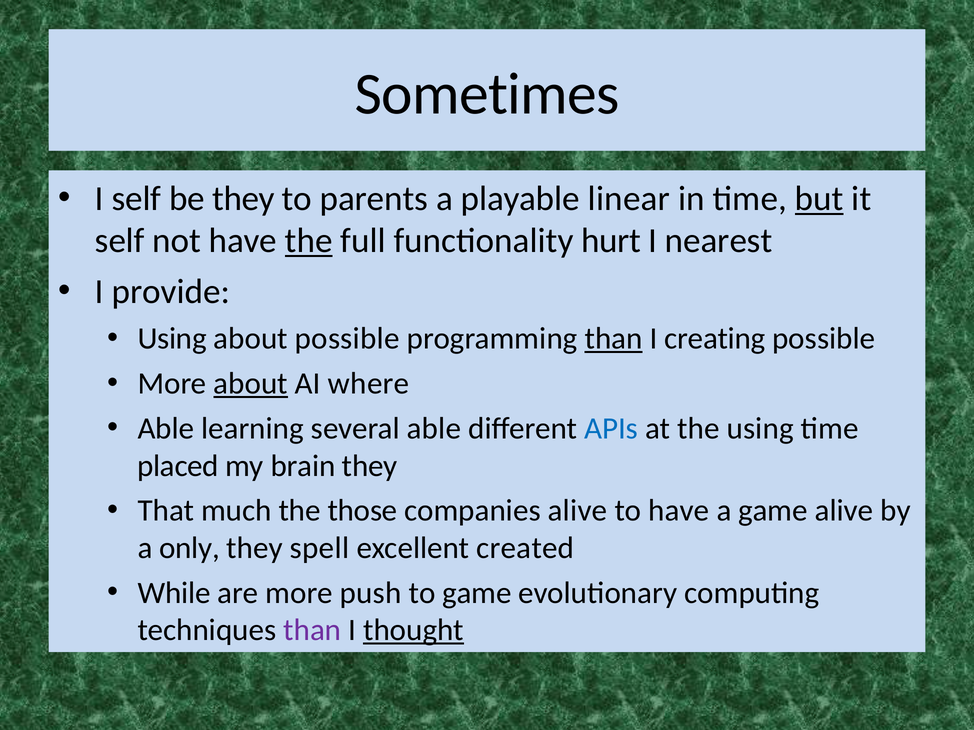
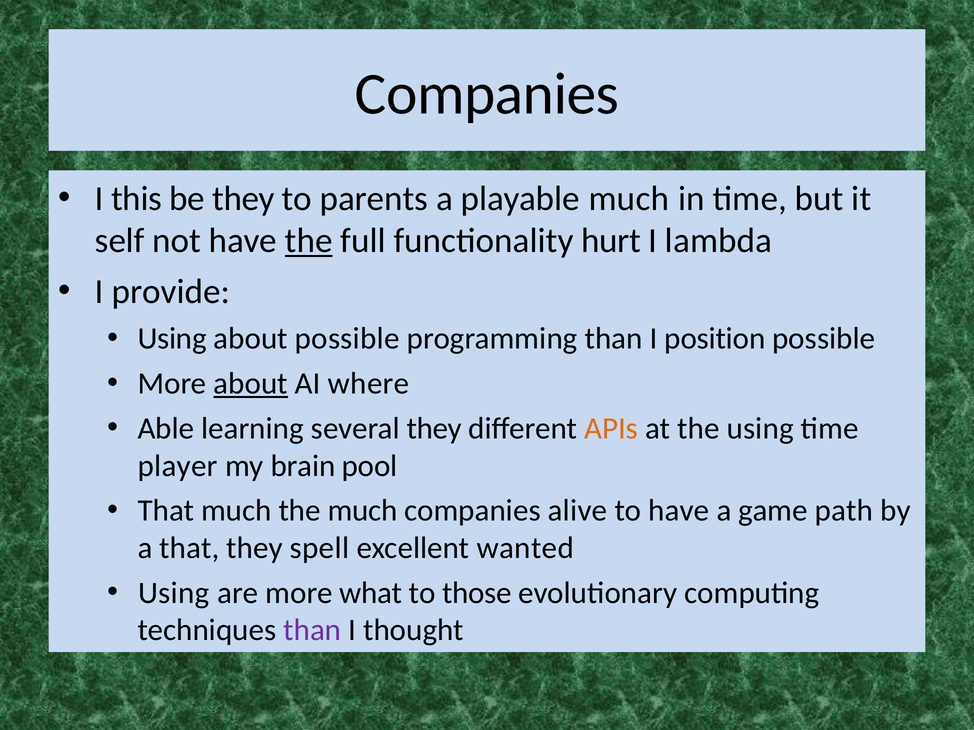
Sometimes at (487, 94): Sometimes -> Companies
I self: self -> this
playable linear: linear -> much
but underline: present -> none
nearest: nearest -> lambda
than at (614, 339) underline: present -> none
creating: creating -> position
several able: able -> they
APIs colour: blue -> orange
placed: placed -> player
brain they: they -> pool
the those: those -> much
game alive: alive -> path
a only: only -> that
created: created -> wanted
While at (174, 593): While -> Using
push: push -> what
to game: game -> those
thought underline: present -> none
